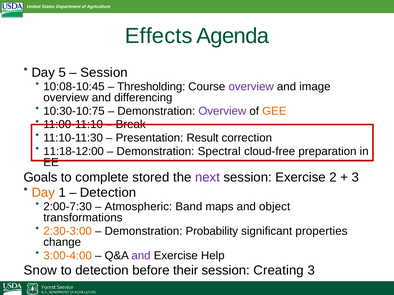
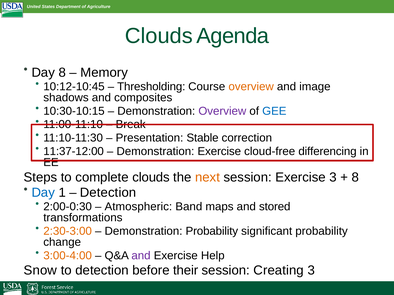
Effects at (159, 36): Effects -> Clouds
Day 5: 5 -> 8
Session at (104, 73): Session -> Memory
10:08-10:45: 10:08-10:45 -> 10:12-10:45
overview at (251, 87) colour: purple -> orange
overview at (66, 98): overview -> shadows
differencing: differencing -> composites
10:30-10:75: 10:30-10:75 -> 10:30-10:15
GEE colour: orange -> blue
Result: Result -> Stable
11:18-12:00: 11:18-12:00 -> 11:37-12:00
Demonstration Spectral: Spectral -> Exercise
preparation: preparation -> differencing
Goals: Goals -> Steps
complete stored: stored -> clouds
next colour: purple -> orange
Exercise 2: 2 -> 3
3 at (355, 177): 3 -> 8
Day at (43, 193) colour: orange -> blue
2:00-7:30: 2:00-7:30 -> 2:00-0:30
object: object -> stored
significant properties: properties -> probability
